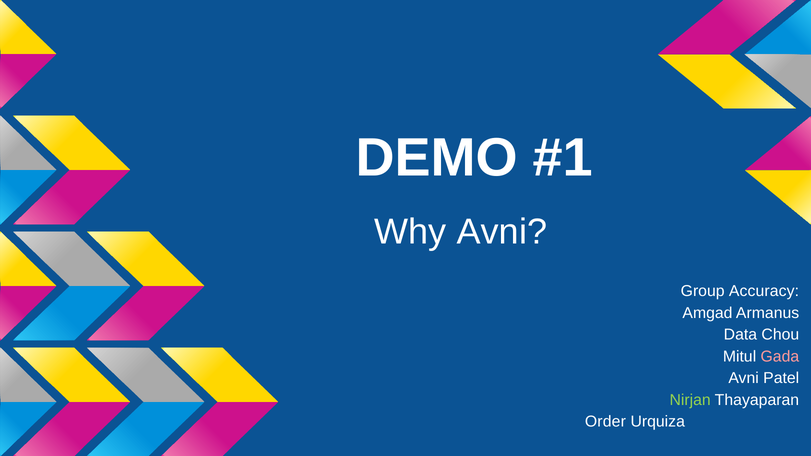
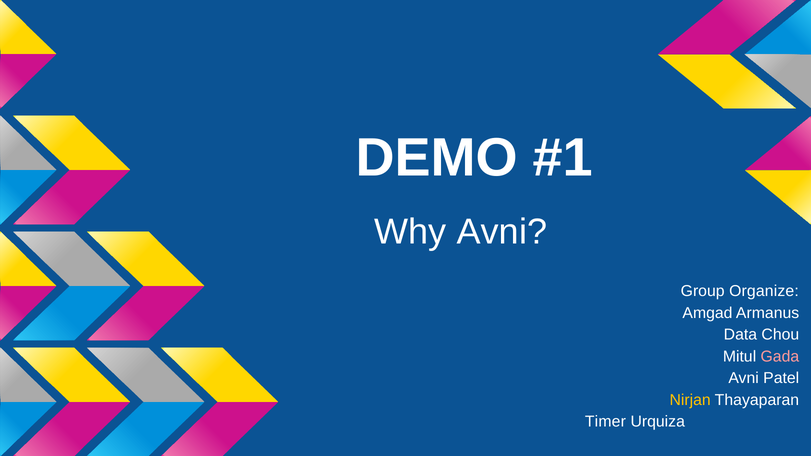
Accuracy: Accuracy -> Organize
Nirjan colour: light green -> yellow
Order: Order -> Timer
